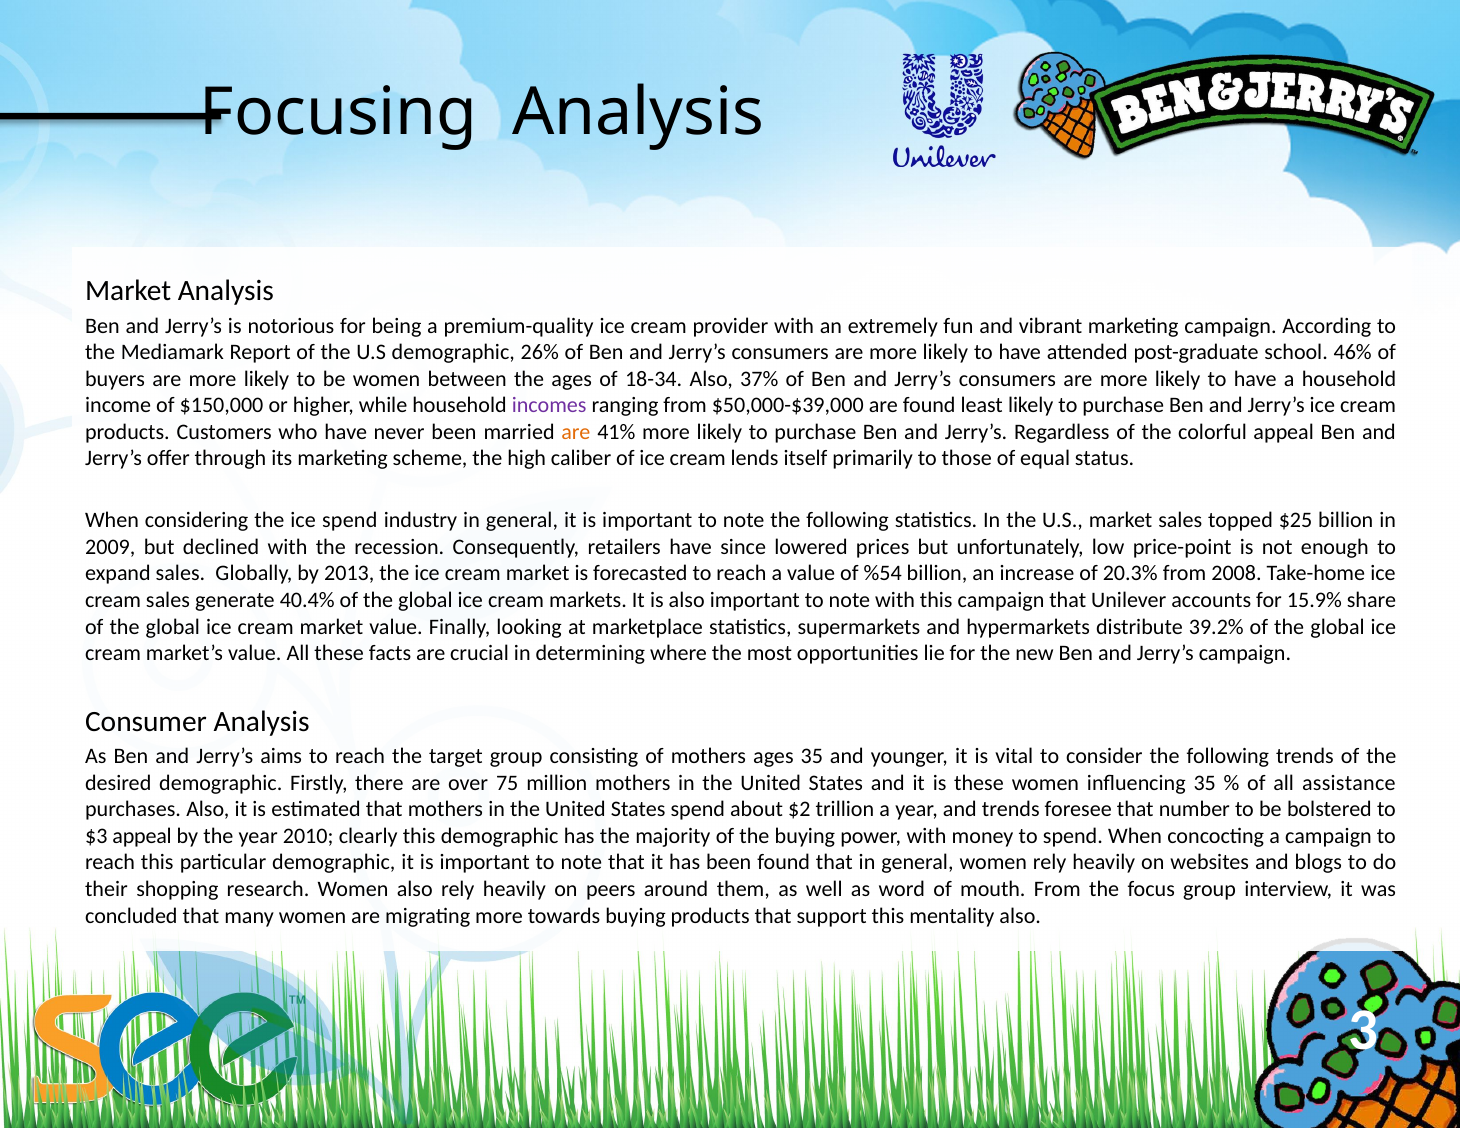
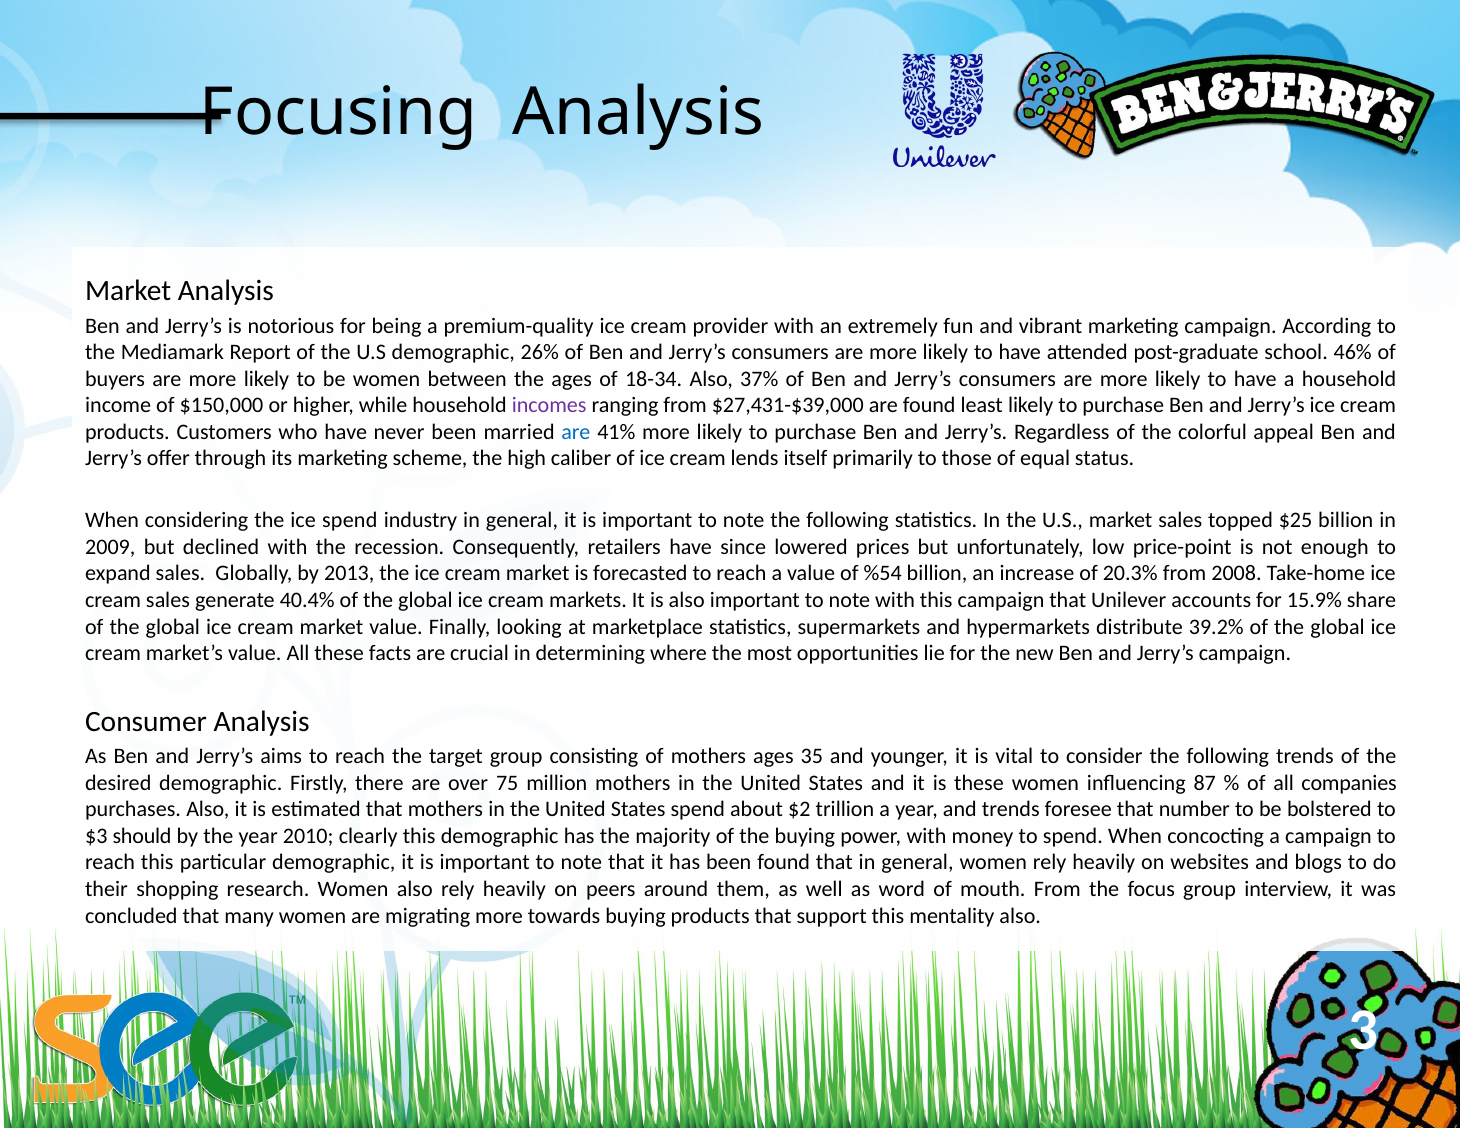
$50,000-$39,000: $50,000-$39,000 -> $27,431-$39,000
are at (576, 432) colour: orange -> blue
influencing 35: 35 -> 87
assistance: assistance -> companies
$3 appeal: appeal -> should
